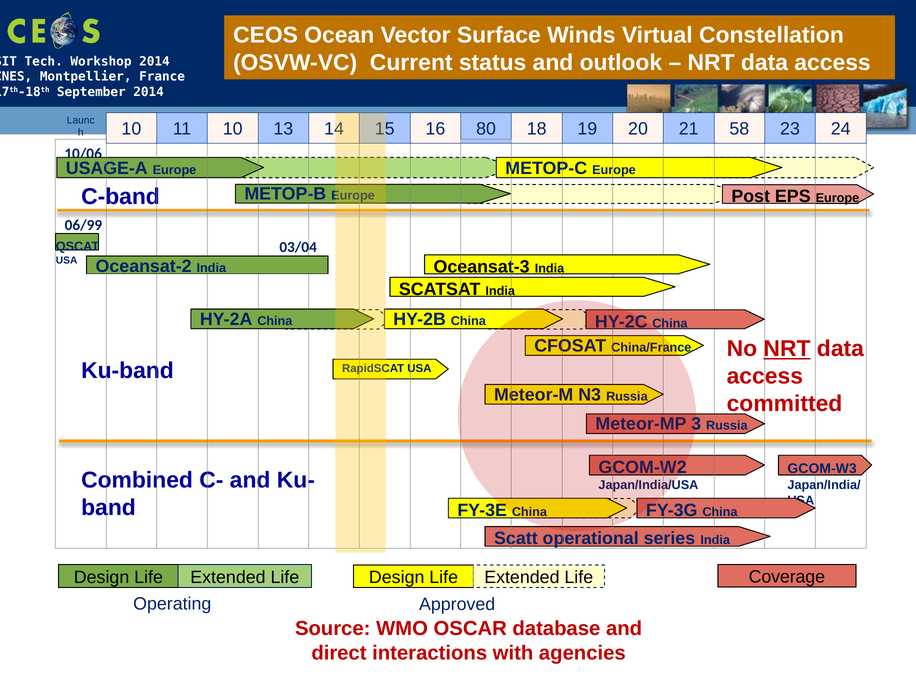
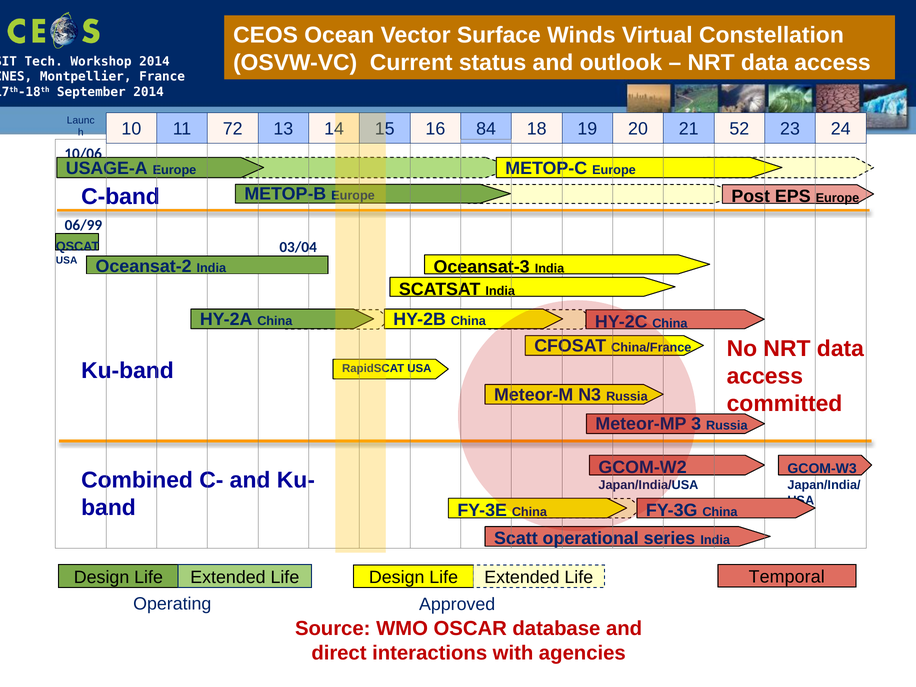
11 10: 10 -> 72
80: 80 -> 84
58: 58 -> 52
NRT at (787, 349) underline: present -> none
Coverage: Coverage -> Temporal
